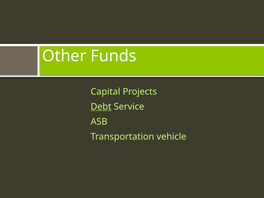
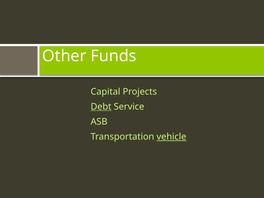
vehicle underline: none -> present
